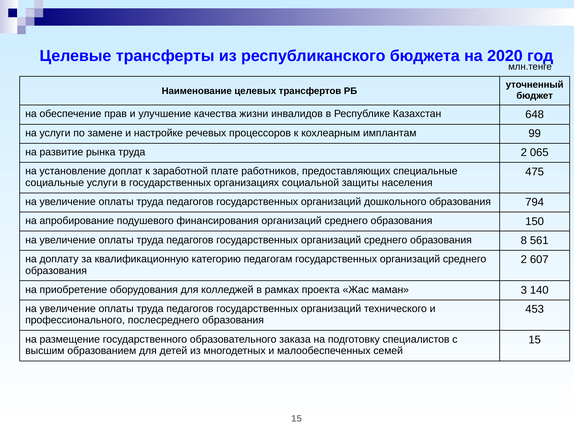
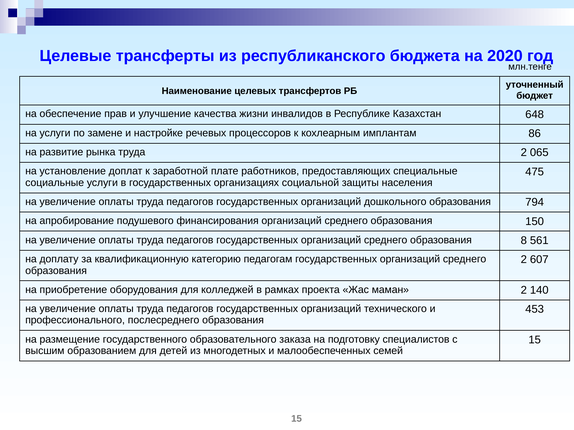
99: 99 -> 86
маман 3: 3 -> 2
